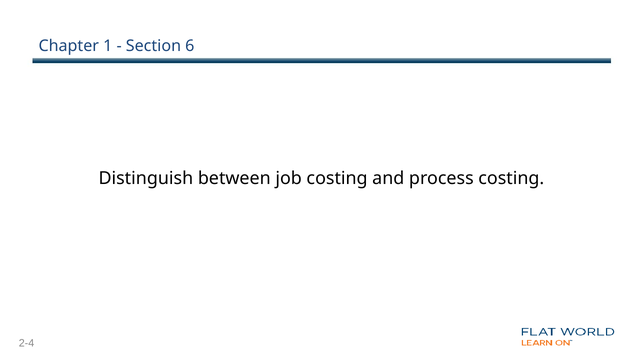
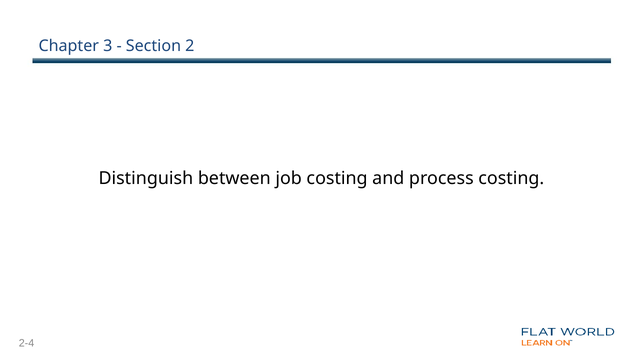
1: 1 -> 3
6: 6 -> 2
